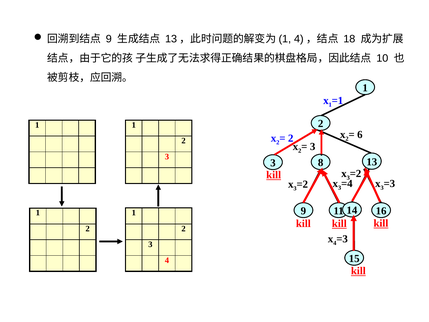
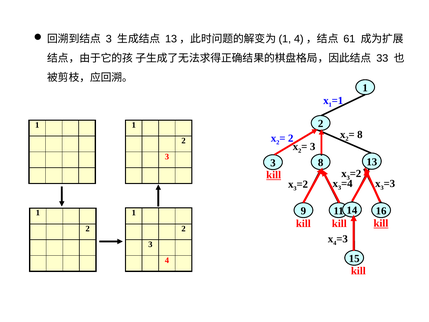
9 at (109, 39): 9 -> 3
18: 18 -> 61
10: 10 -> 33
6 at (360, 135): 6 -> 8
kill at (339, 224) underline: present -> none
kill at (358, 271) underline: present -> none
